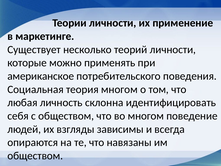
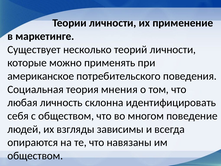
теория многом: многом -> мнения
